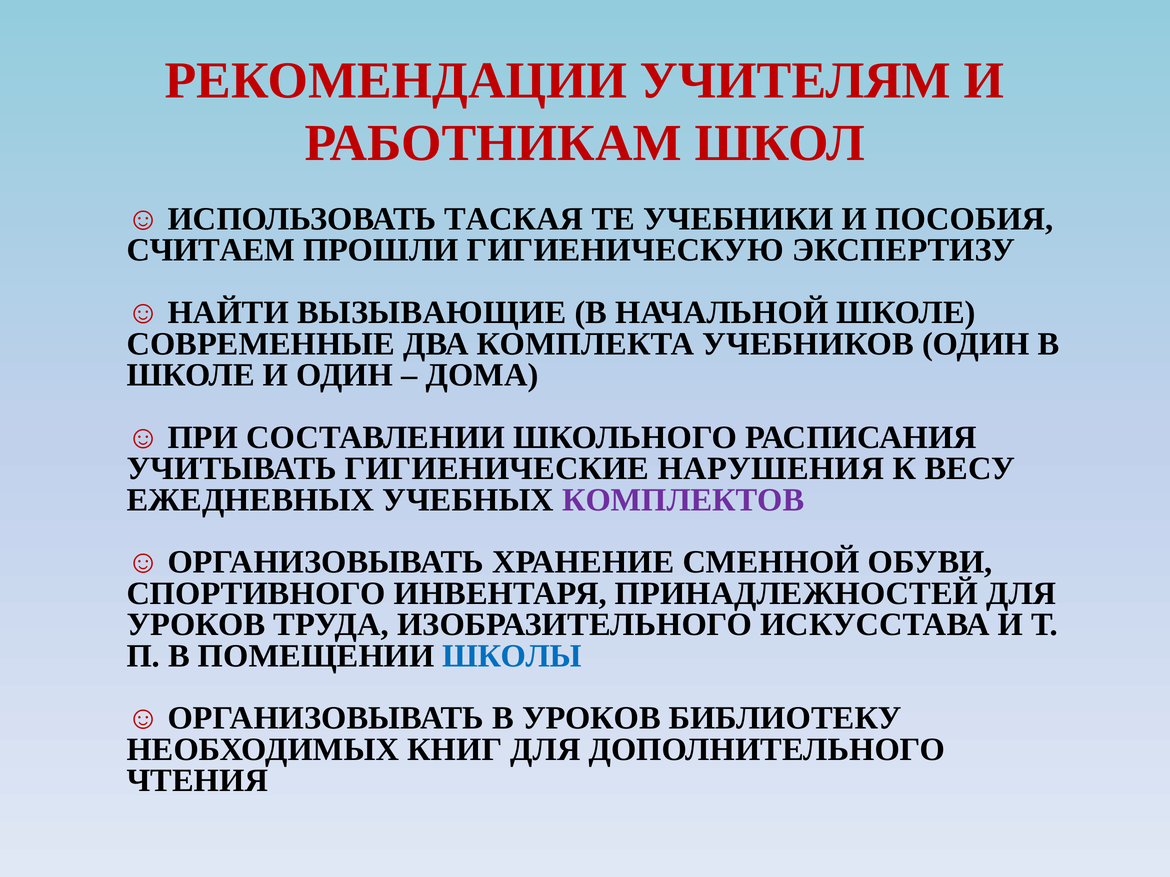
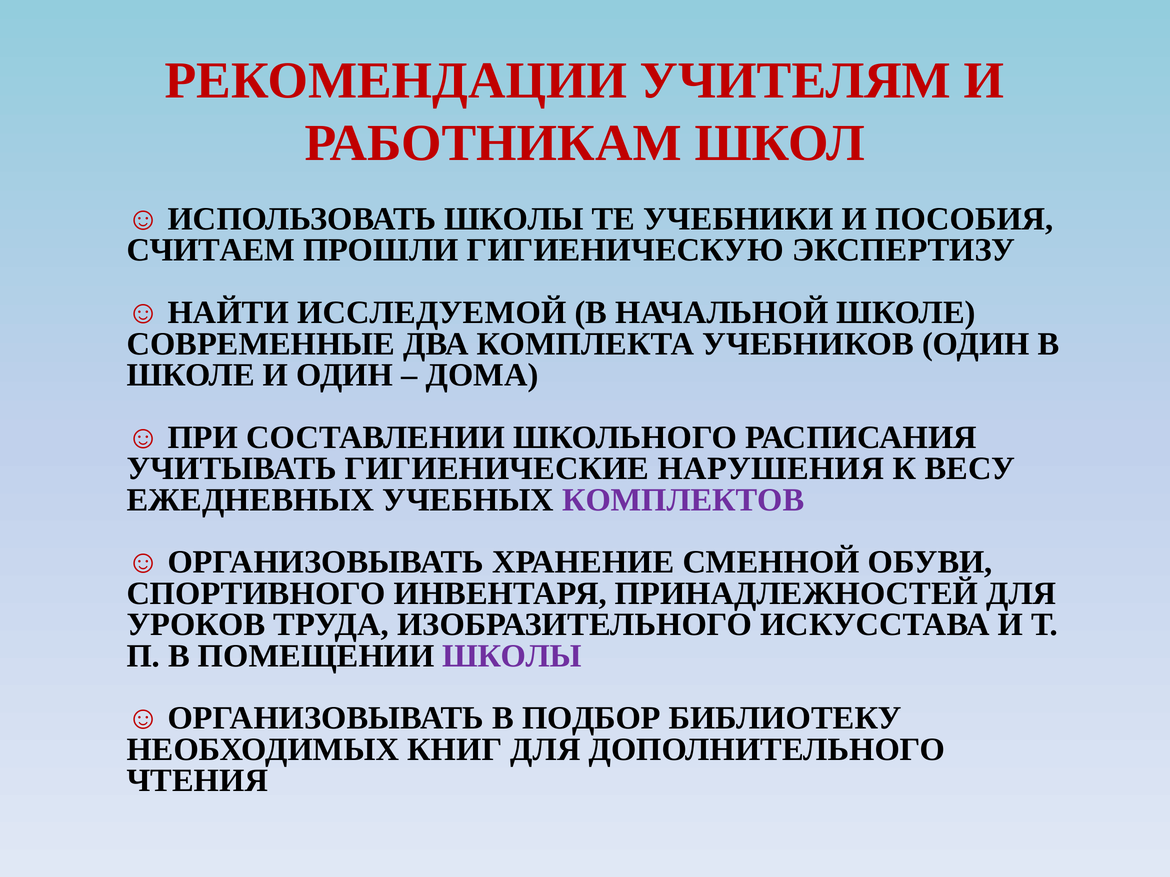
ИСПОЛЬЗОВАТЬ ТАСКАЯ: ТАСКАЯ -> ШКОЛЫ
ВЫЗЫВАЮЩИЕ: ВЫЗЫВАЮЩИЕ -> ИССЛЕДУЕМОЙ
ШКОЛЫ at (512, 656) colour: blue -> purple
В УРОКОВ: УРОКОВ -> ПОДБОР
